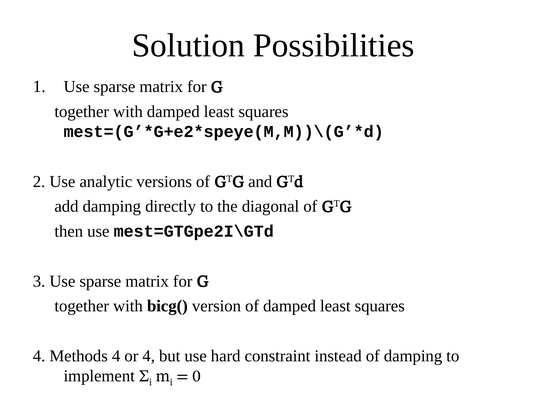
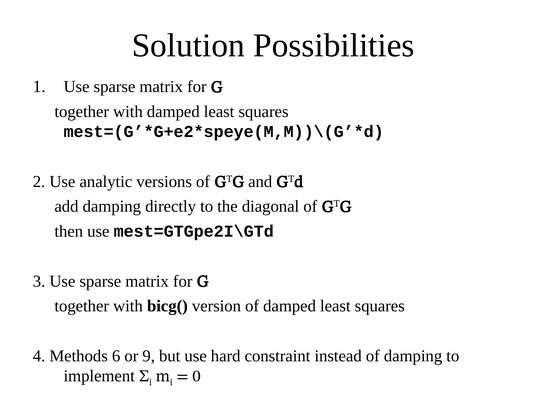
Methods 4: 4 -> 6
or 4: 4 -> 9
